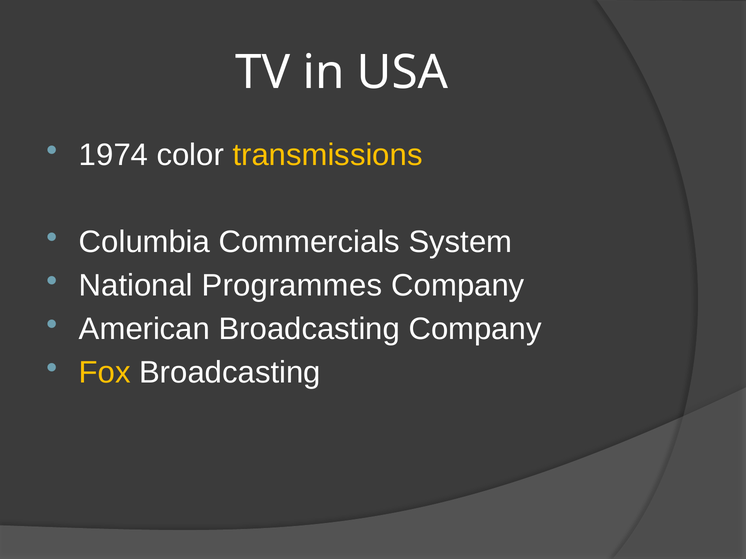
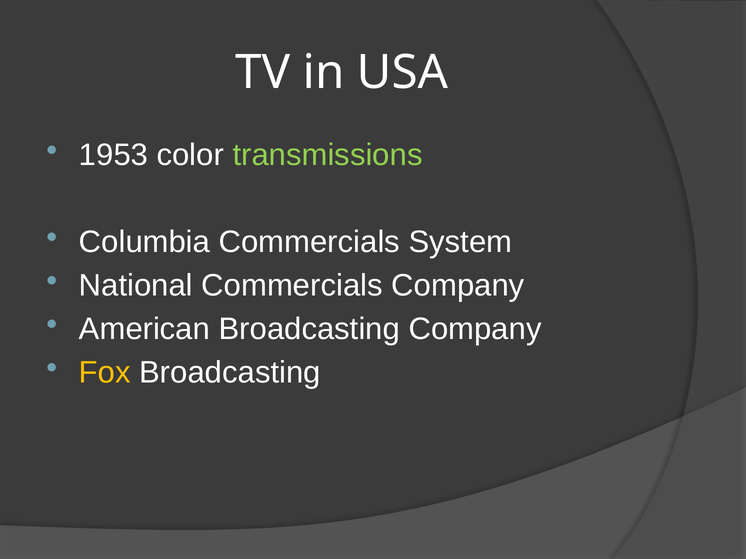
1974: 1974 -> 1953
transmissions colour: yellow -> light green
National Programmes: Programmes -> Commercials
